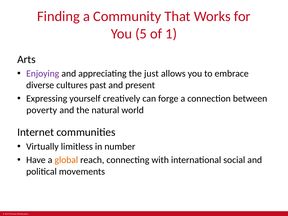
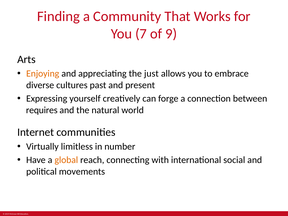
5: 5 -> 7
1: 1 -> 9
Enjoying colour: purple -> orange
poverty: poverty -> requires
